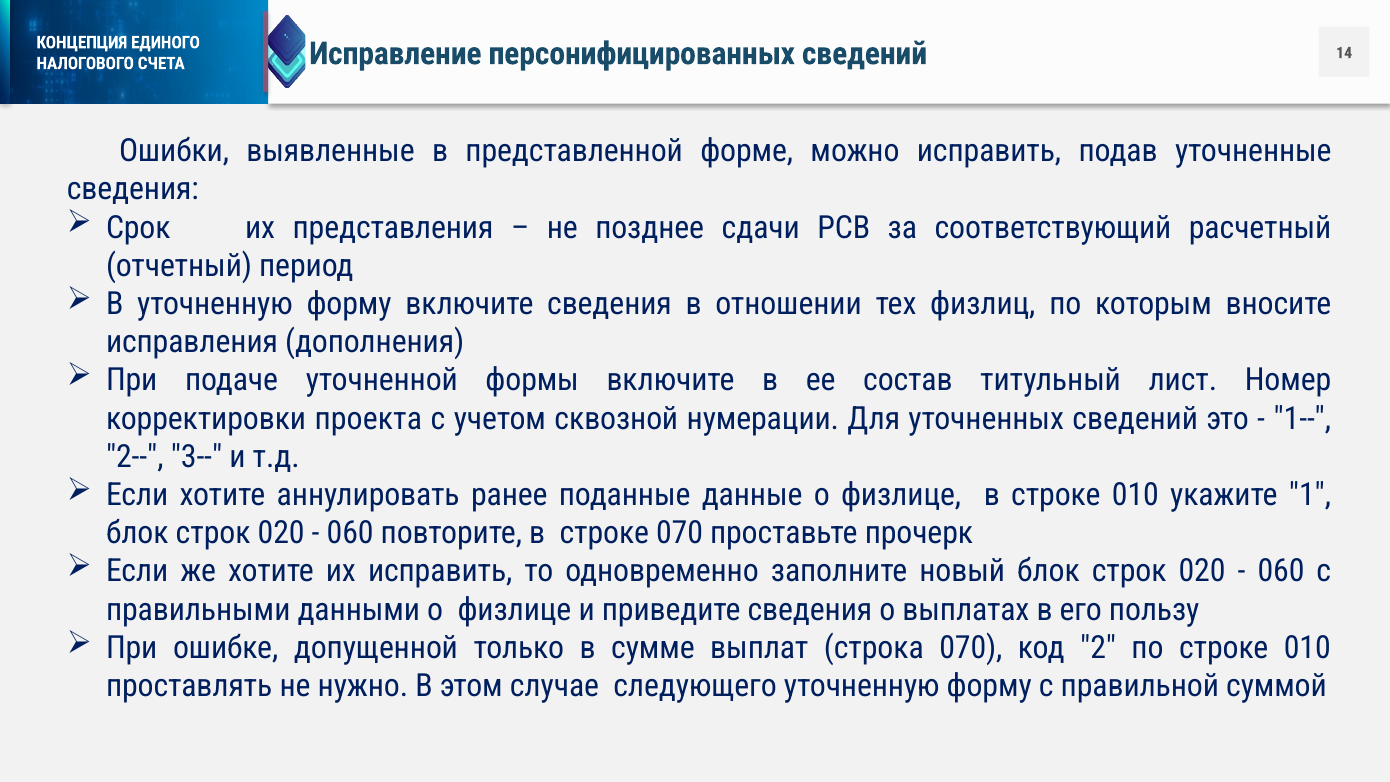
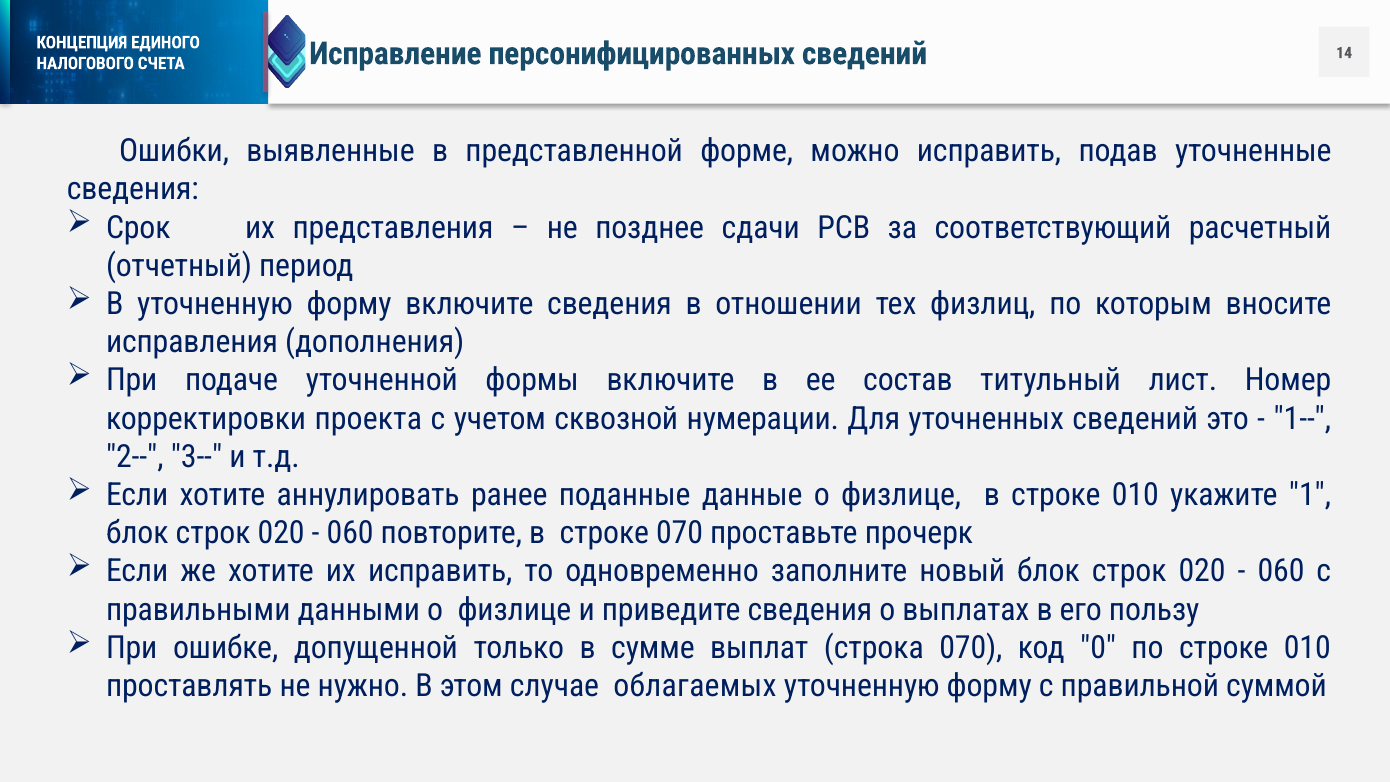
2: 2 -> 0
следующего: следующего -> облагаемых
